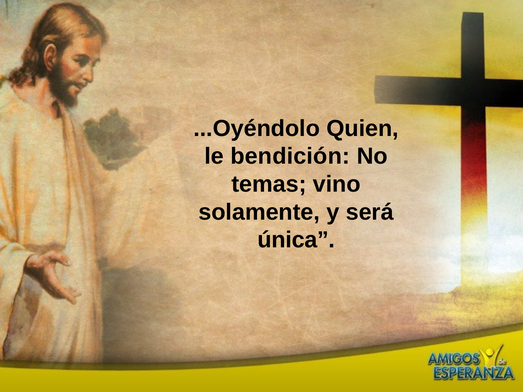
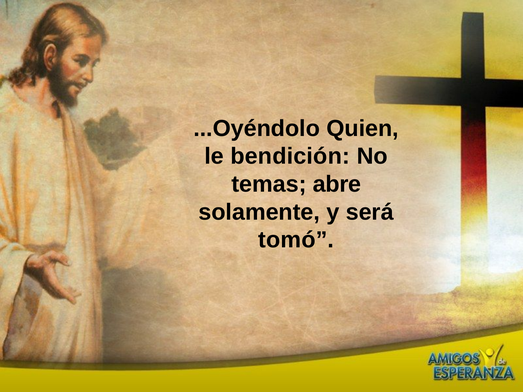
vino: vino -> abre
única: única -> tomó
